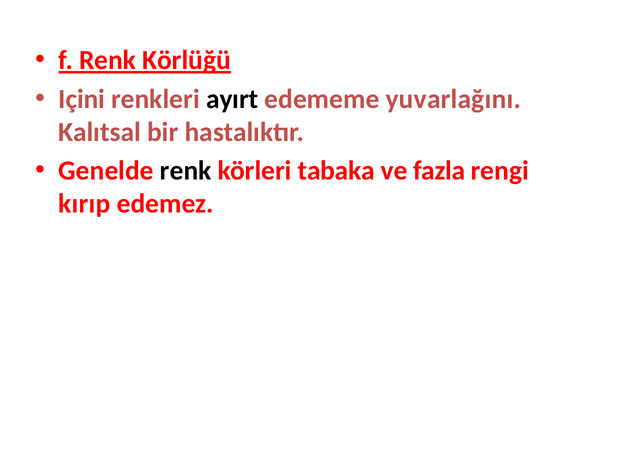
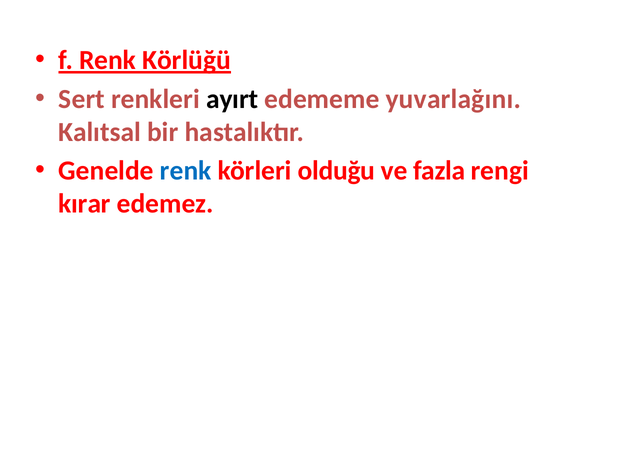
Içini: Içini -> Sert
renk at (186, 170) colour: black -> blue
tabaka: tabaka -> olduğu
kırıp: kırıp -> kırar
